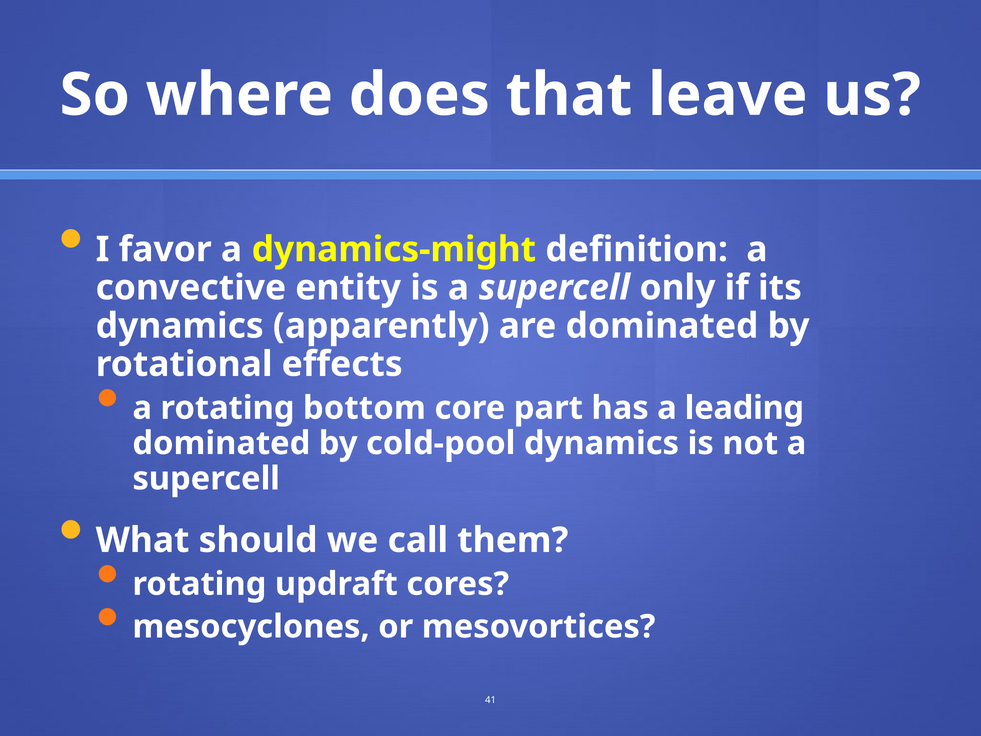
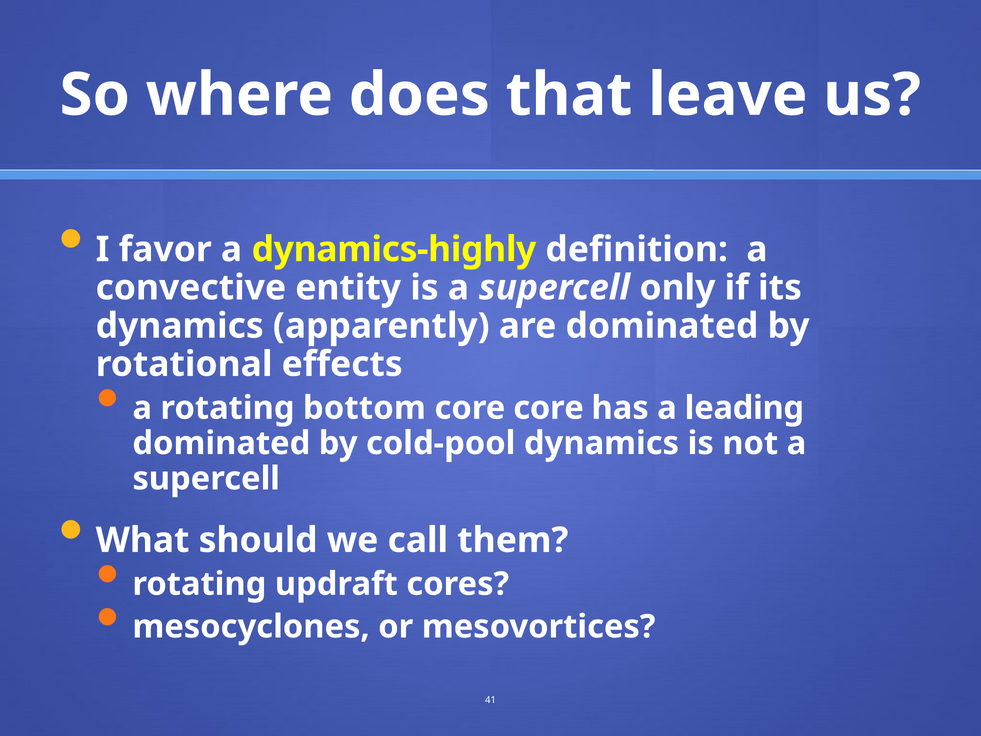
dynamics-might: dynamics-might -> dynamics-highly
core part: part -> core
